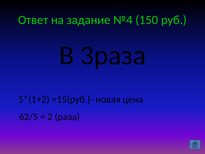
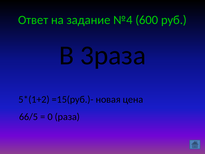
150: 150 -> 600
62/5: 62/5 -> 66/5
2: 2 -> 0
